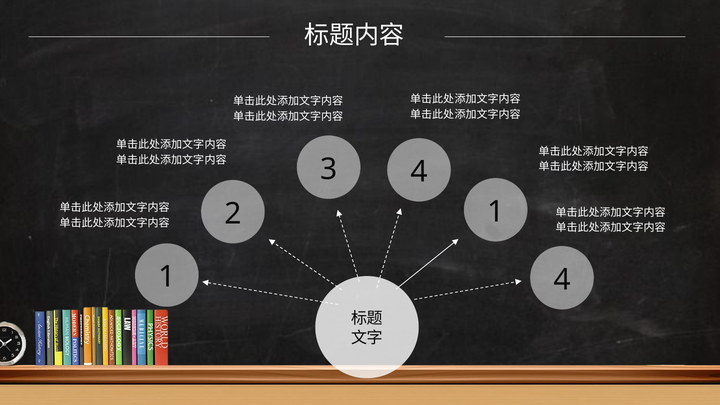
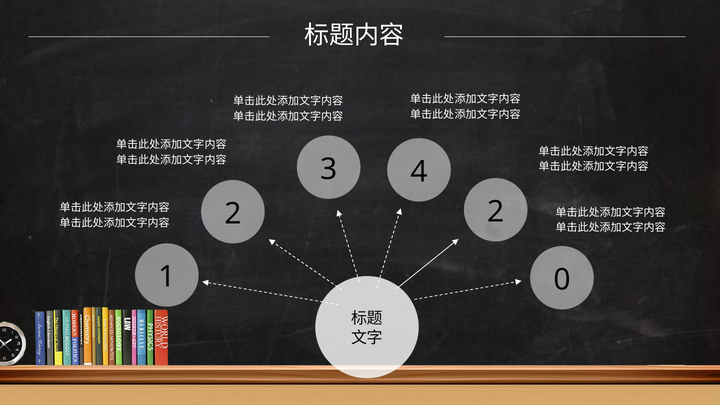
2 1: 1 -> 2
1 4: 4 -> 0
